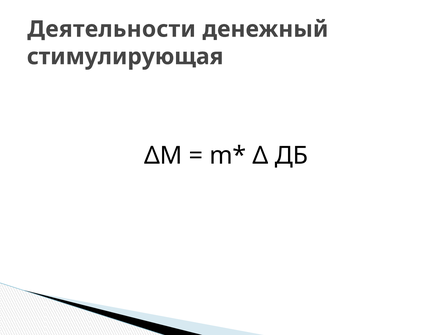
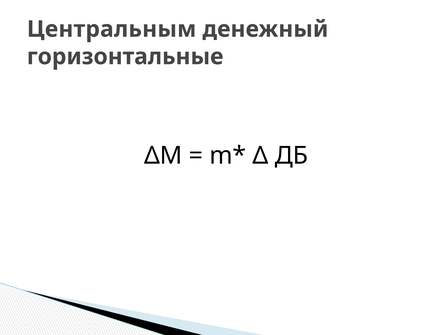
Деятельности: Деятельности -> Центральным
стимулирующая: стимулирующая -> горизонтальные
